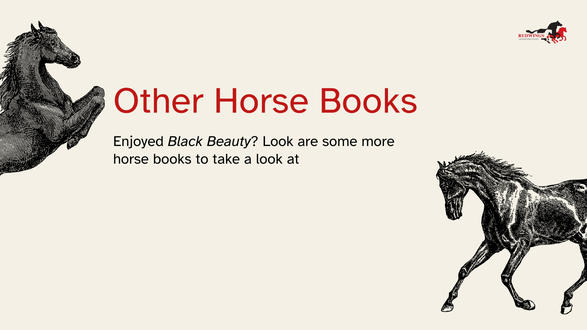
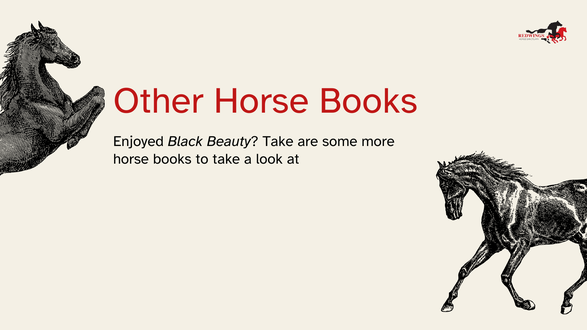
Beauty Look: Look -> Take
